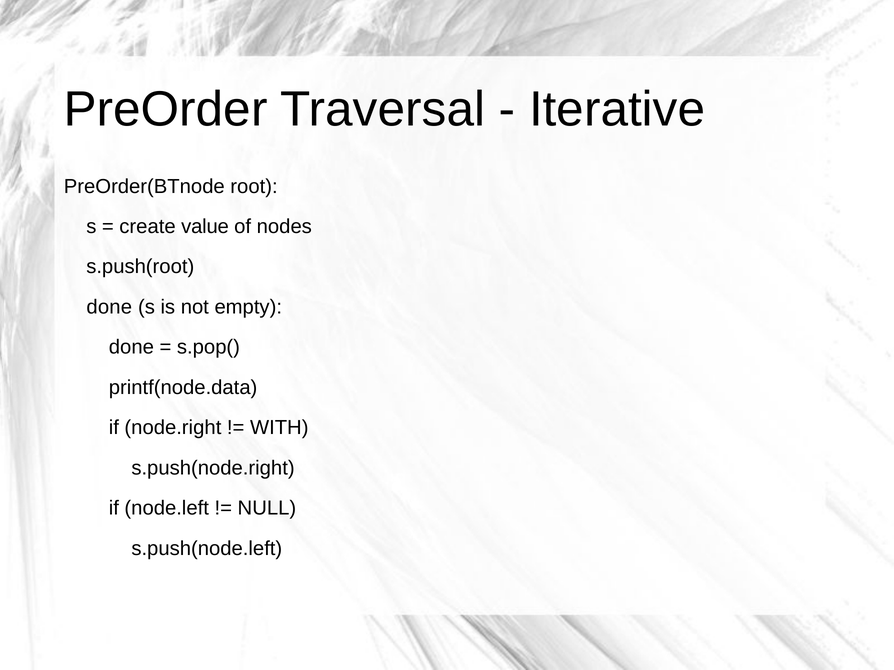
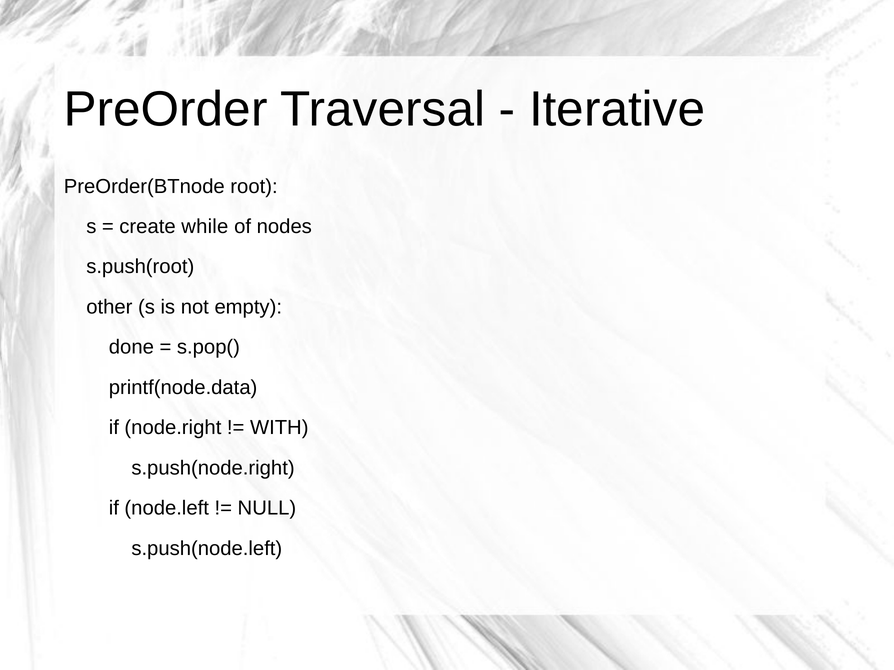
value: value -> while
done at (109, 307): done -> other
